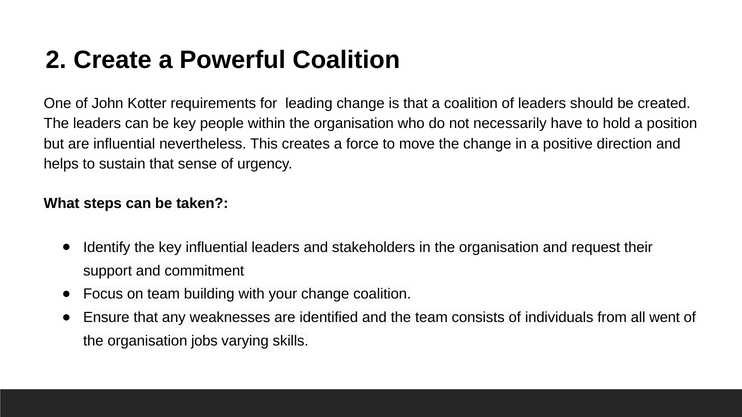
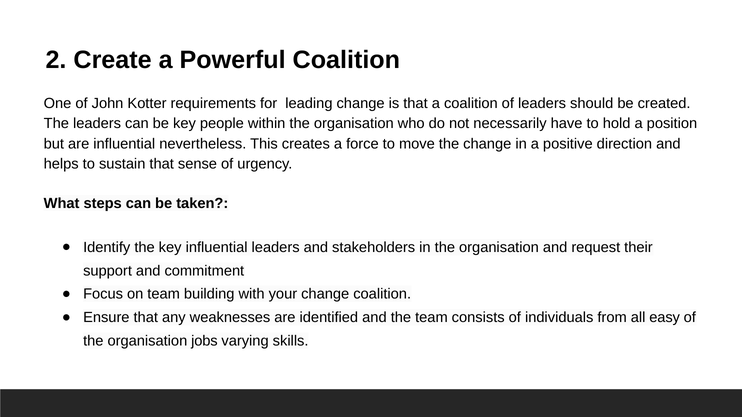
went: went -> easy
